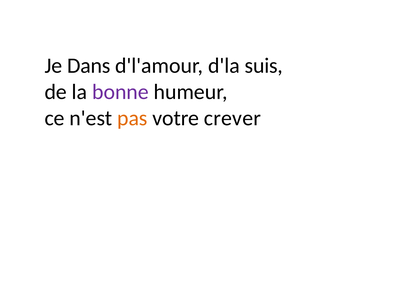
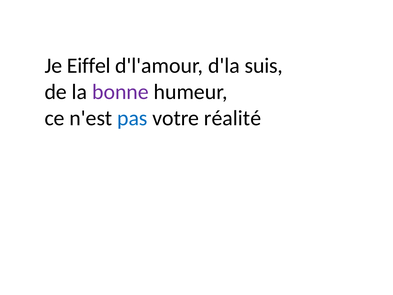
Dans: Dans -> Eiffel
pas colour: orange -> blue
crever: crever -> réalité
